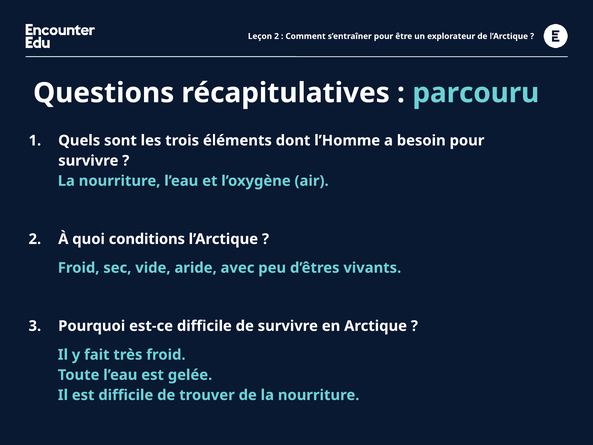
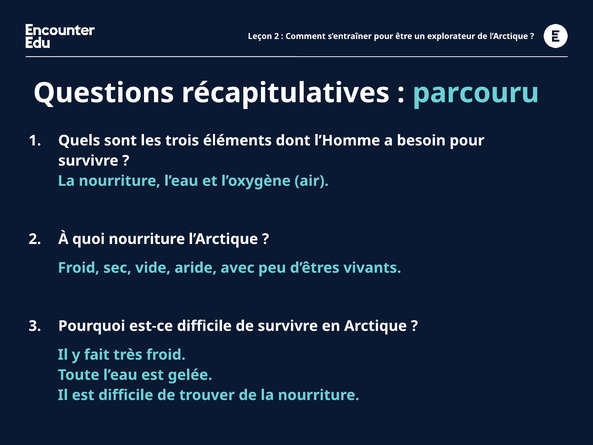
quoi conditions: conditions -> nourriture
